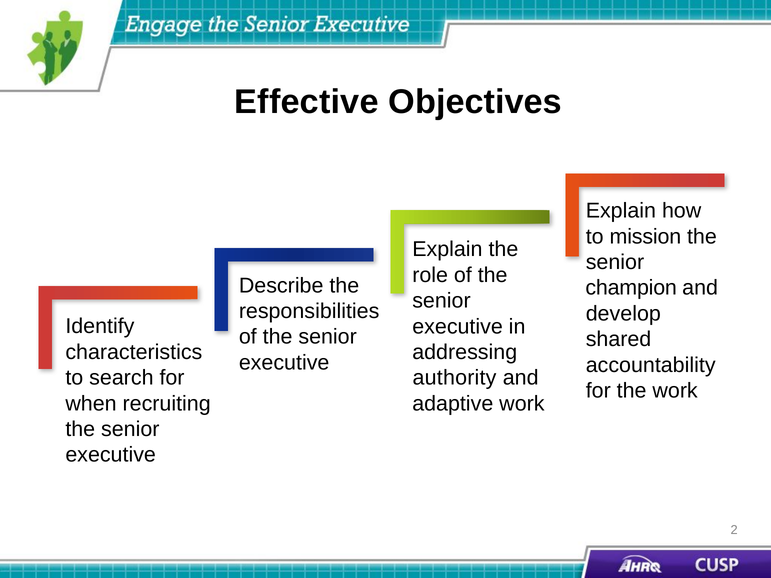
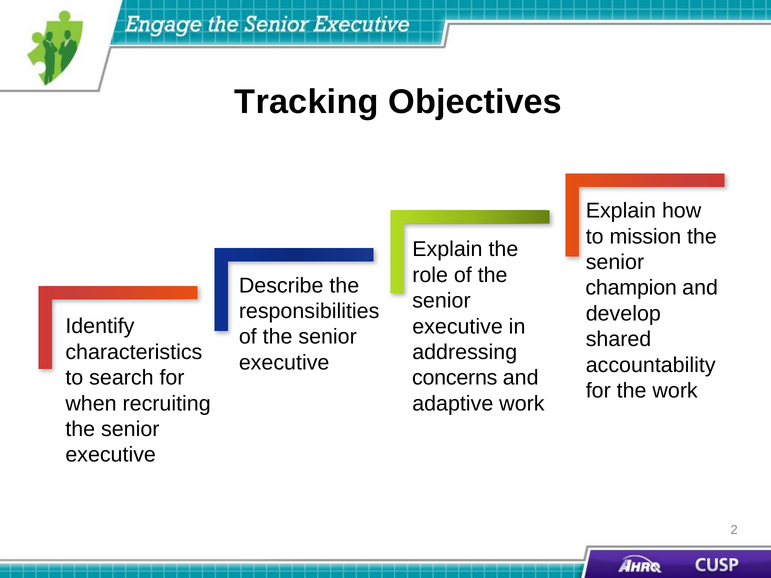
Effective: Effective -> Tracking
authority: authority -> concerns
